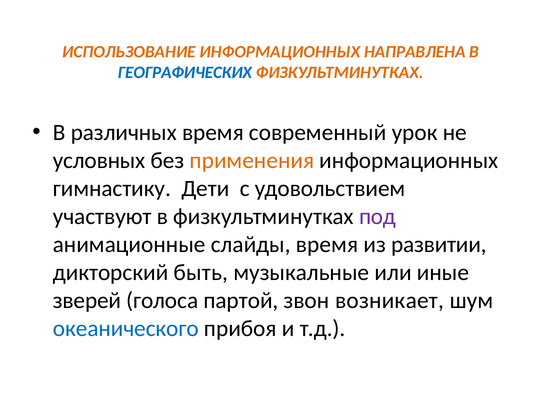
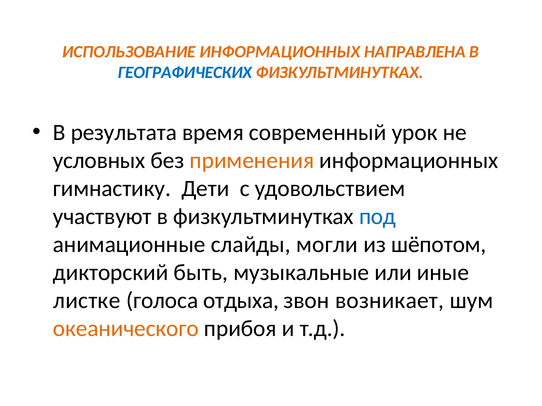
различных: различных -> результата
под colour: purple -> blue
слайды время: время -> могли
развитии: развитии -> шёпотом
зверей: зверей -> листке
партой: партой -> отдыха
океанического colour: blue -> orange
